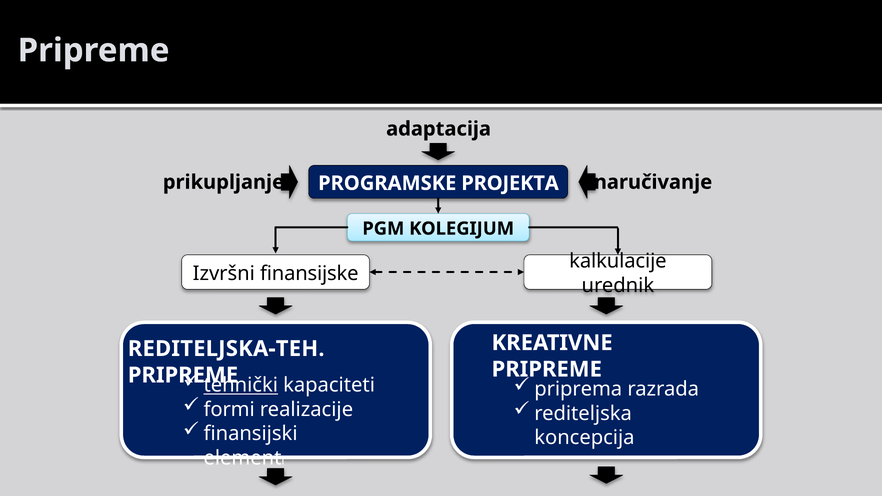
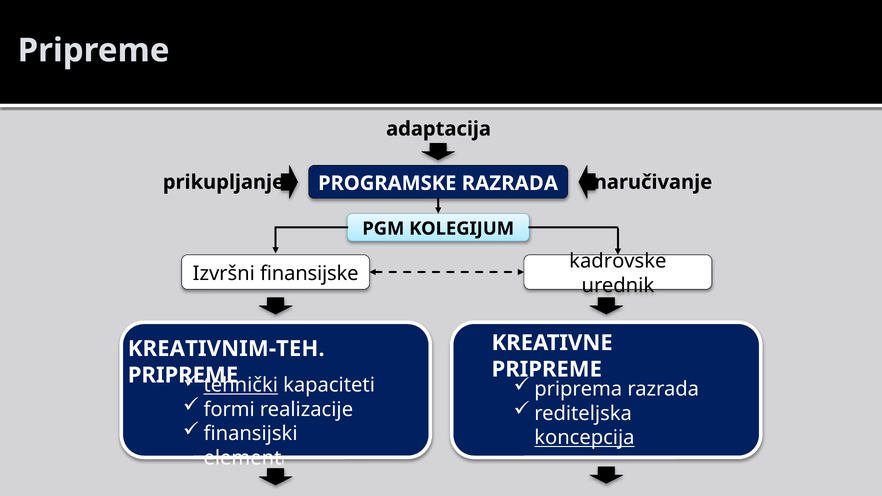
PROGRAMSKE PROJEKTA: PROJEKTA -> RAZRADA
kalkulacije: kalkulacije -> kadrovske
REDITELJSKA-TEH: REDITELJSKA-TEH -> KREATIVNIM-TEH
koncepcija underline: none -> present
